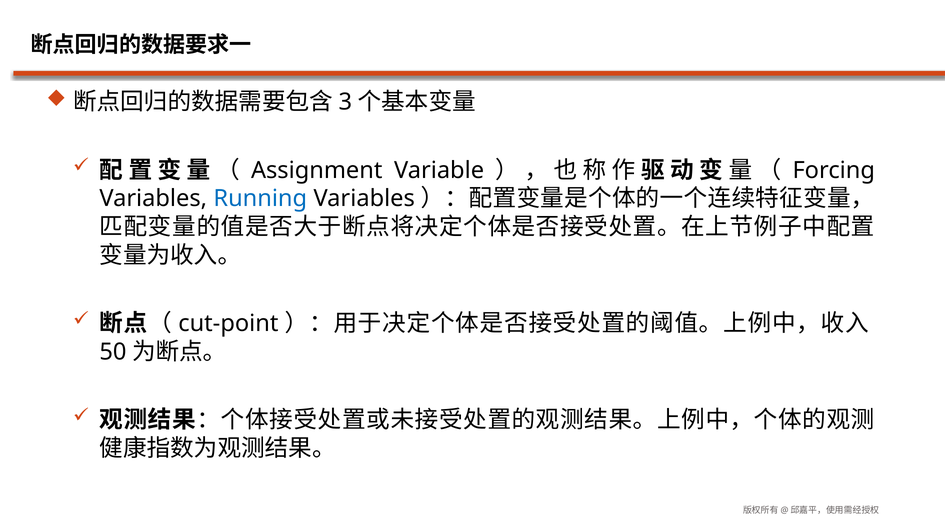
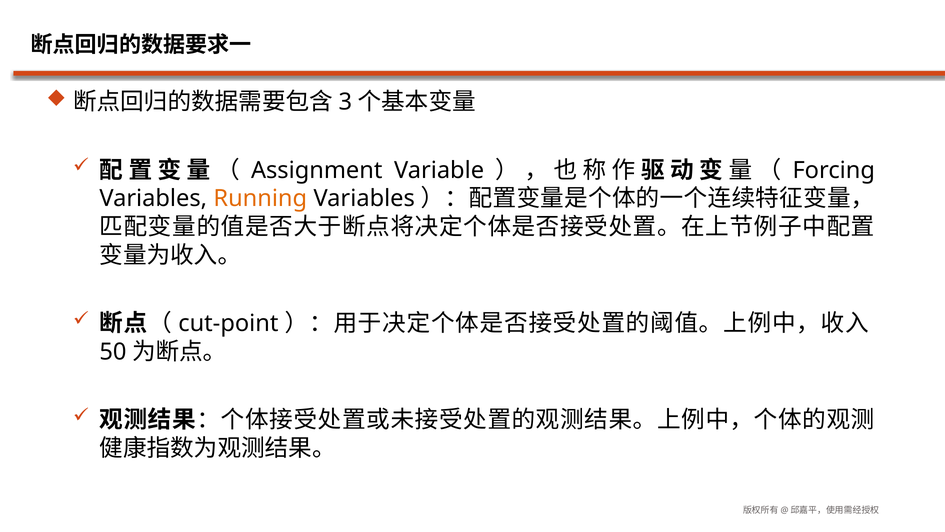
Running colour: blue -> orange
